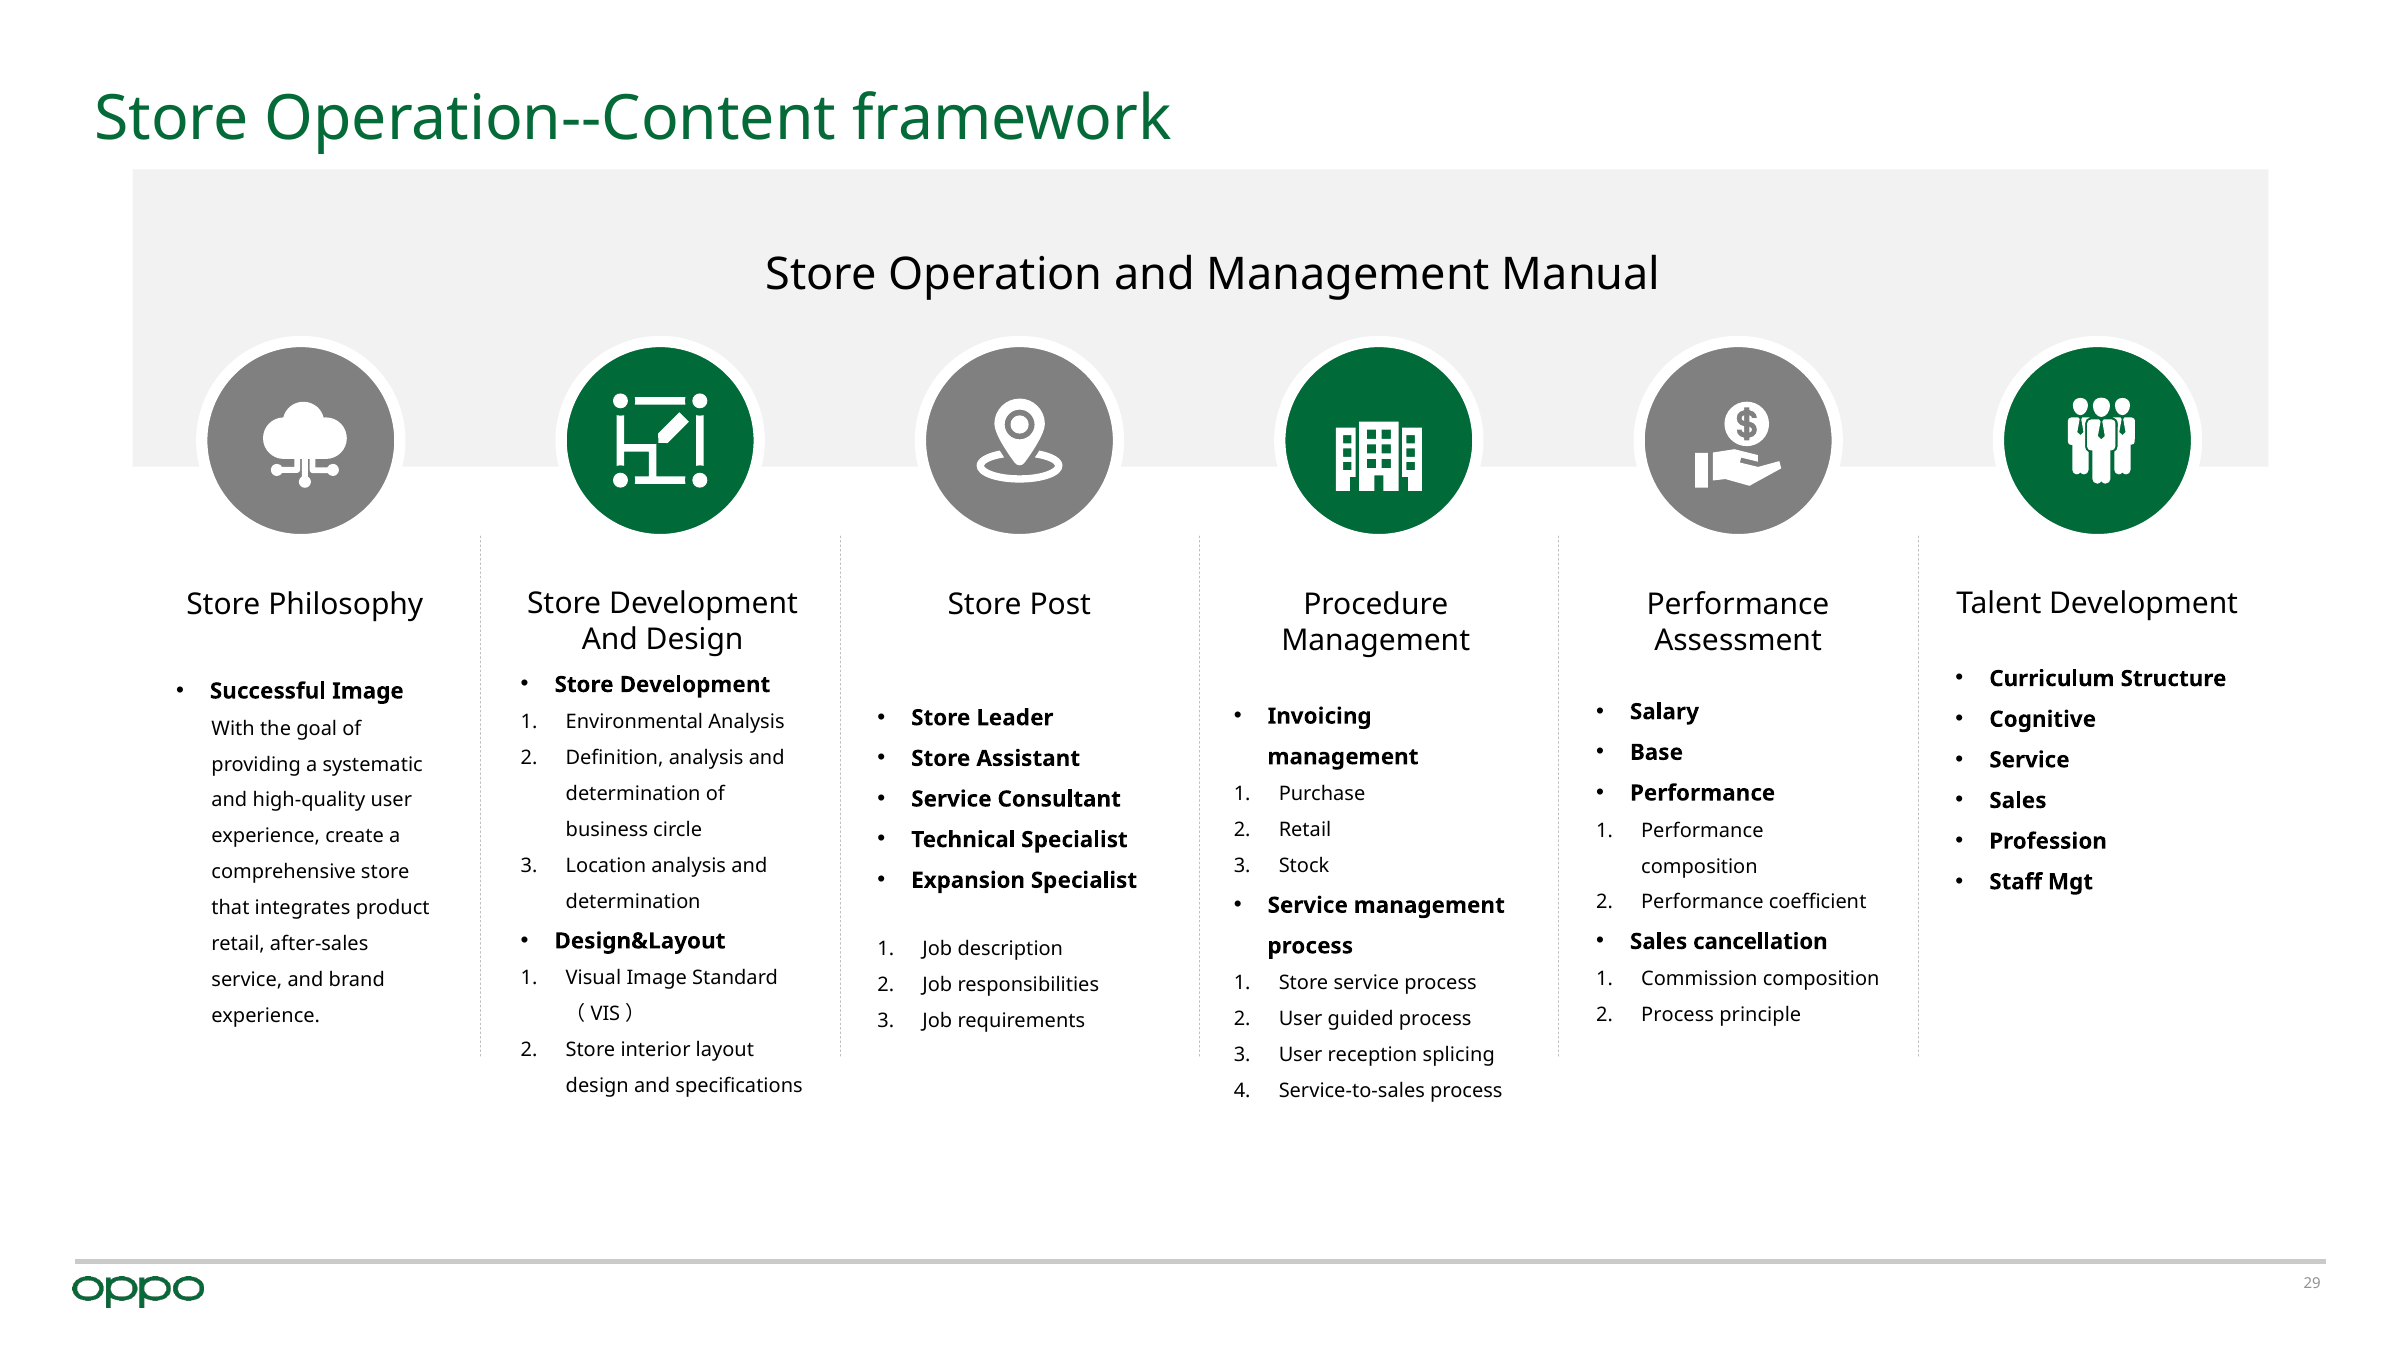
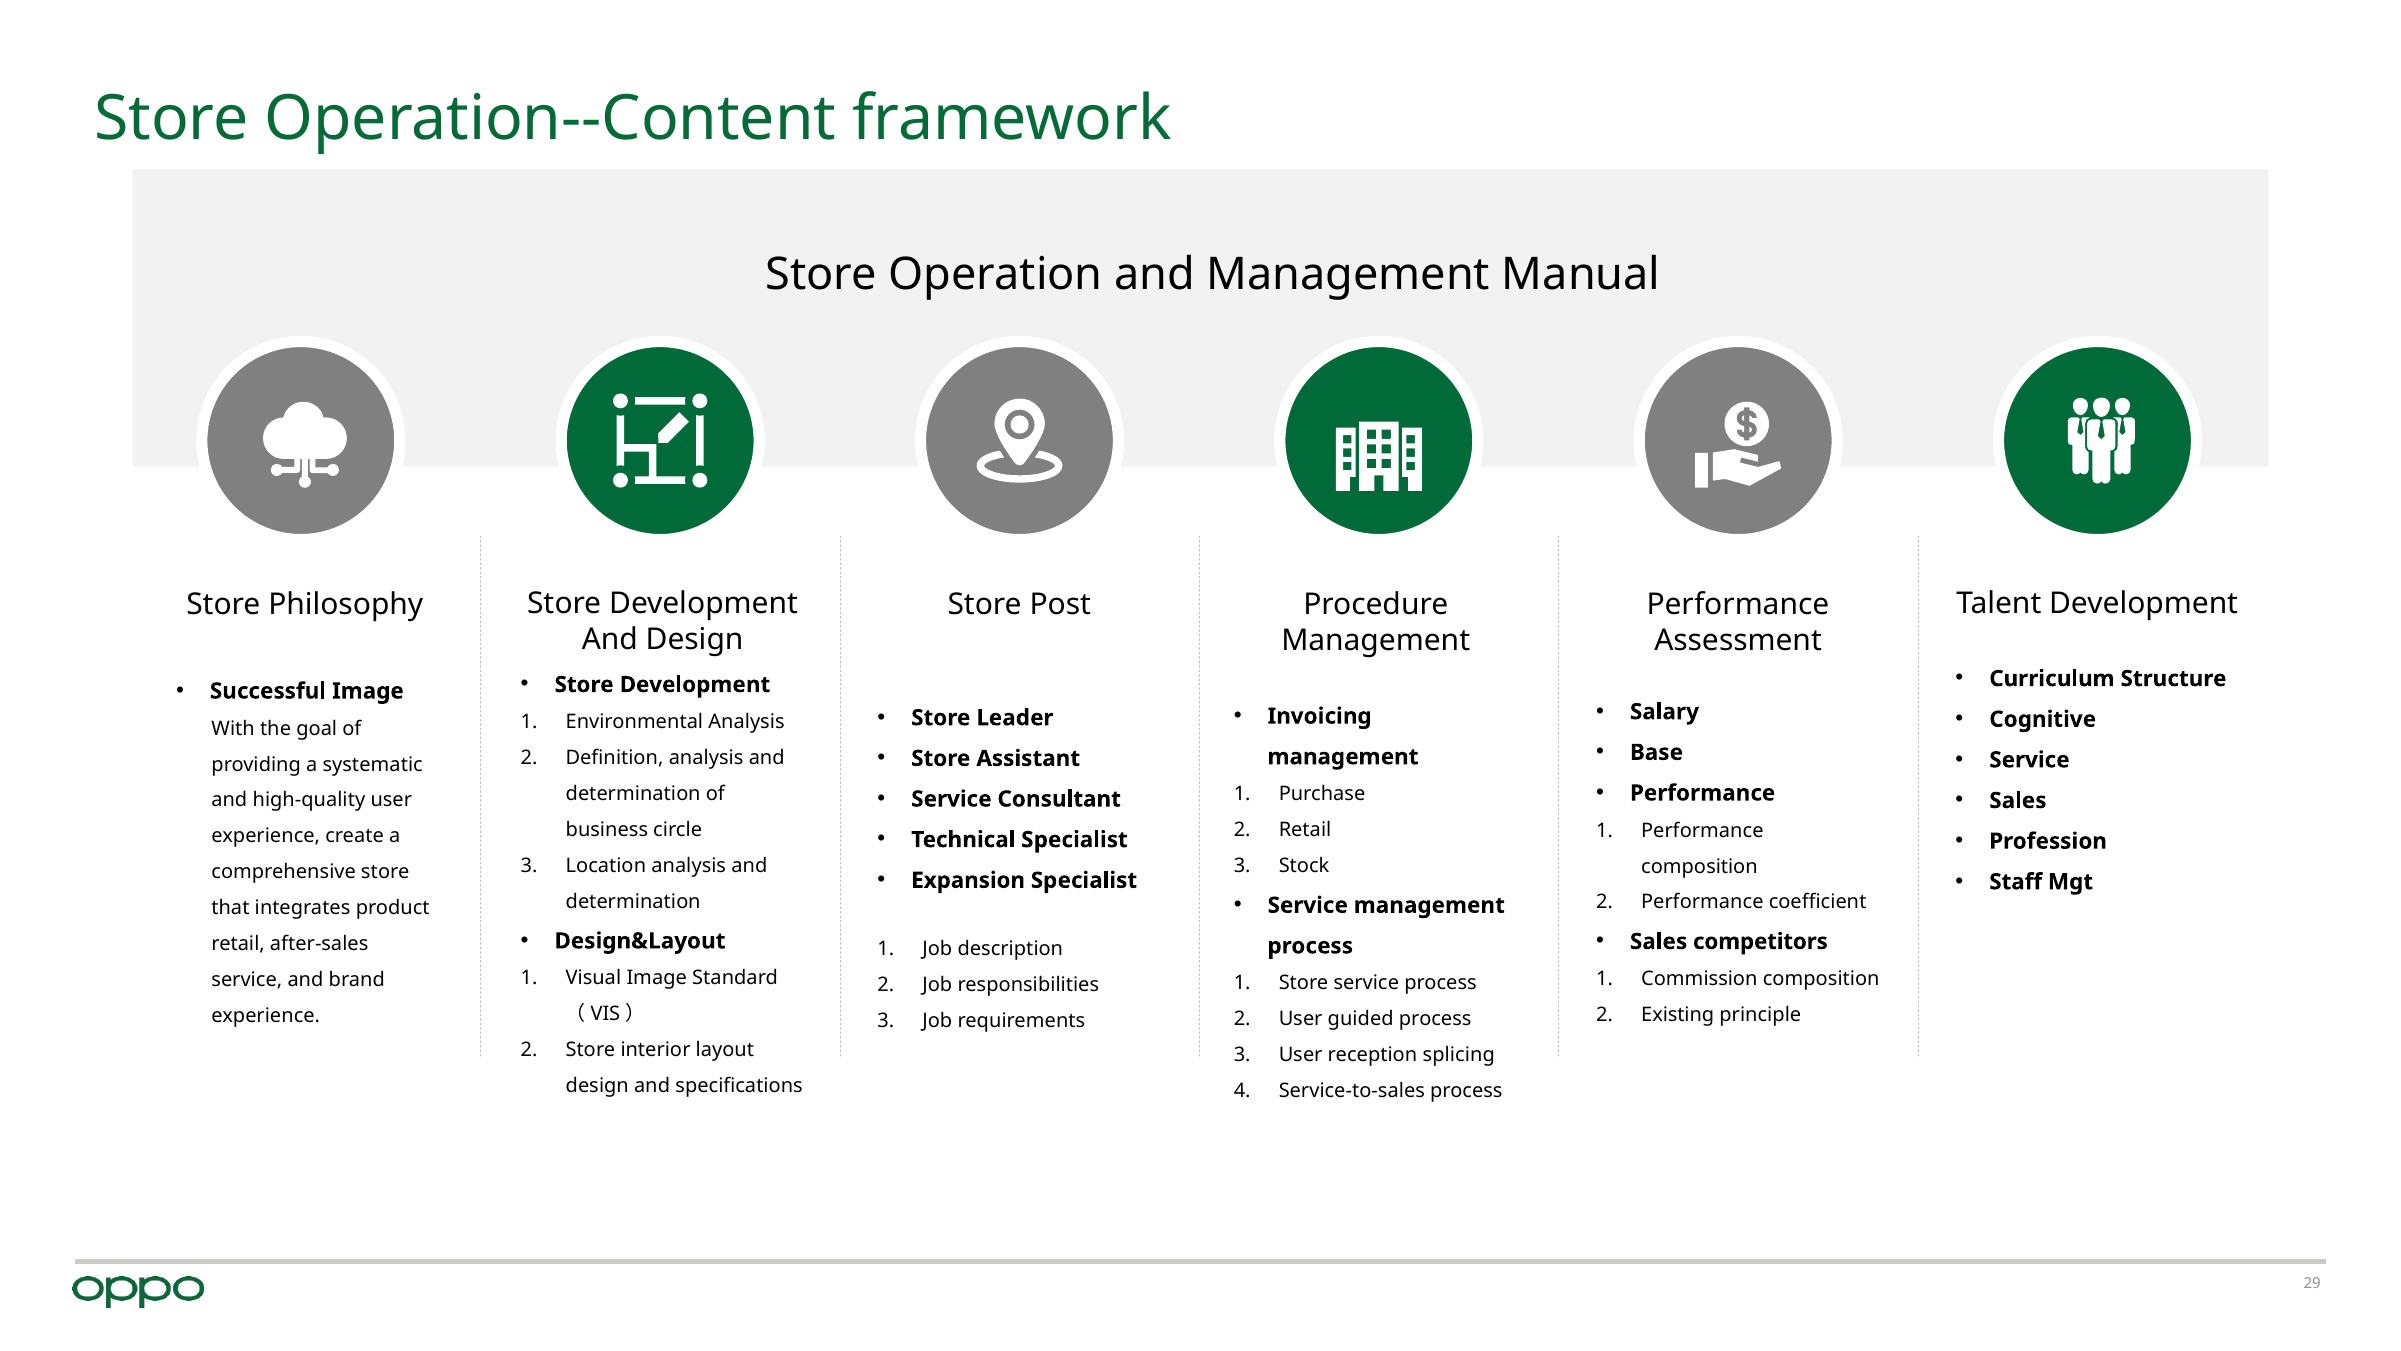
cancellation: cancellation -> competitors
Process at (1678, 1015): Process -> Existing
